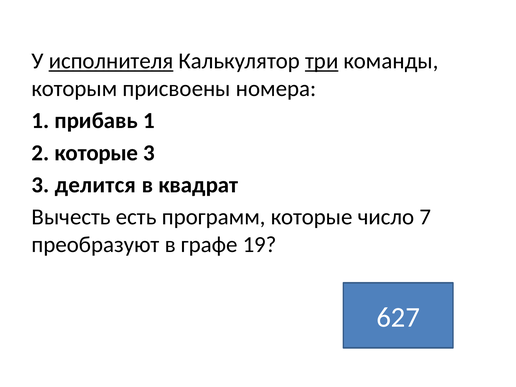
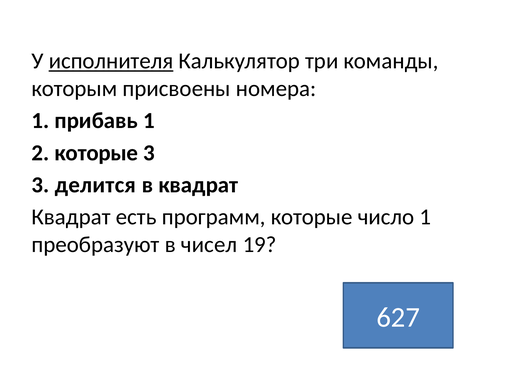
три underline: present -> none
Вычесть at (71, 217): Вычесть -> Квадрат
число 7: 7 -> 1
графе: графе -> чисел
